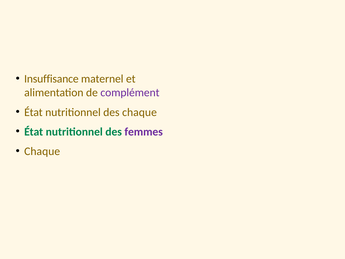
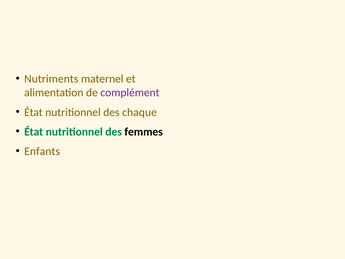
Insuffisance: Insuffisance -> Nutriments
femmes colour: purple -> black
Chaque at (42, 151): Chaque -> Enfants
